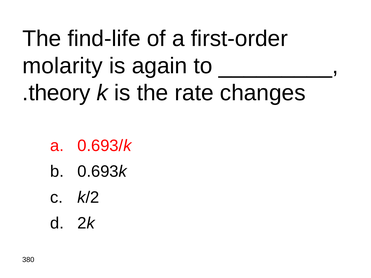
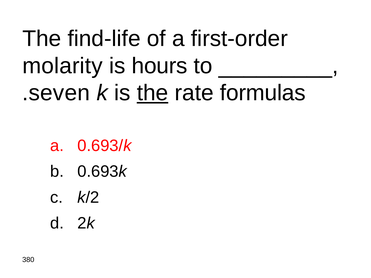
again: again -> hours
theory: theory -> seven
the at (153, 93) underline: none -> present
changes: changes -> formulas
